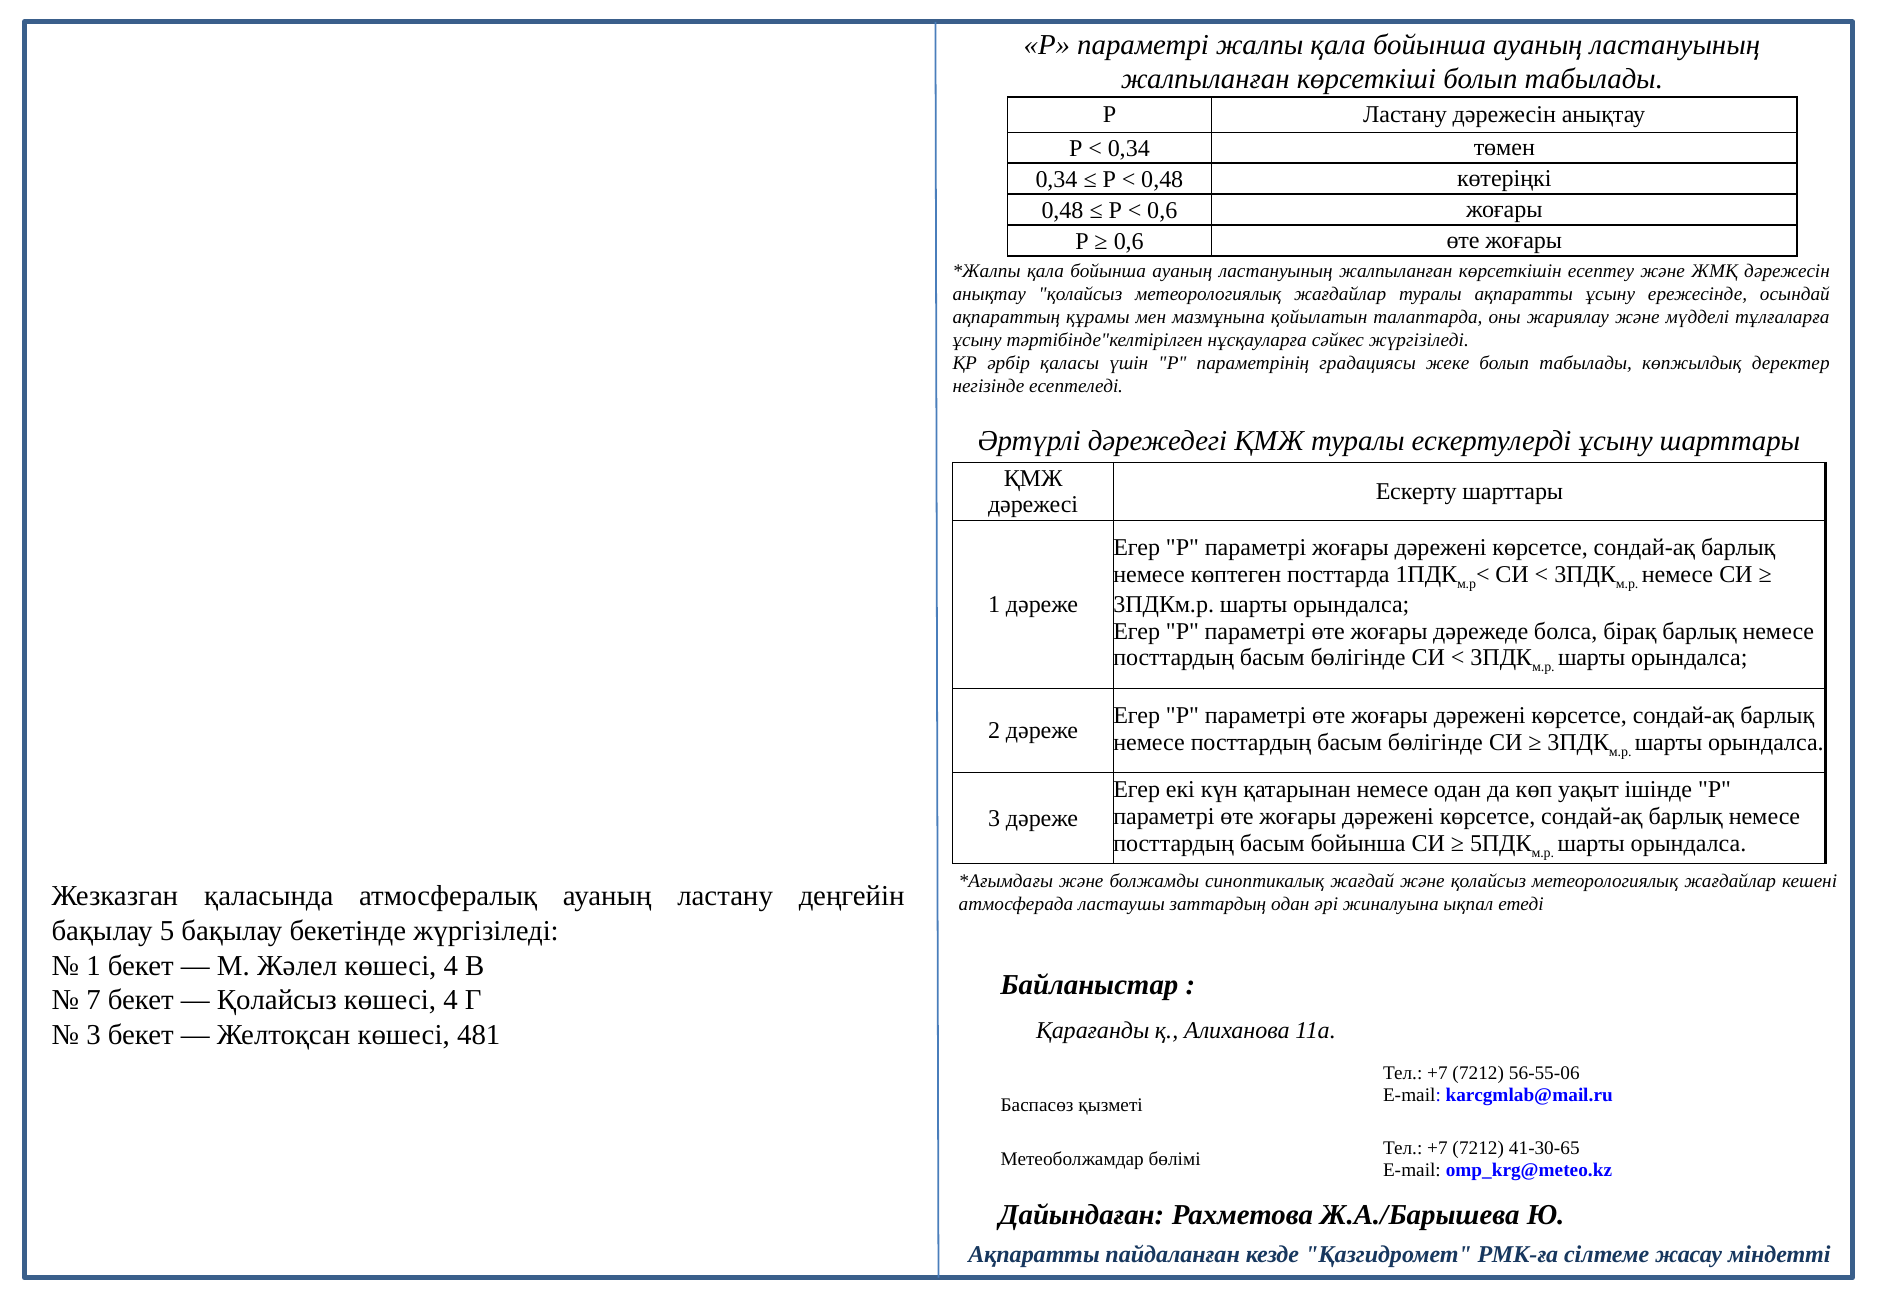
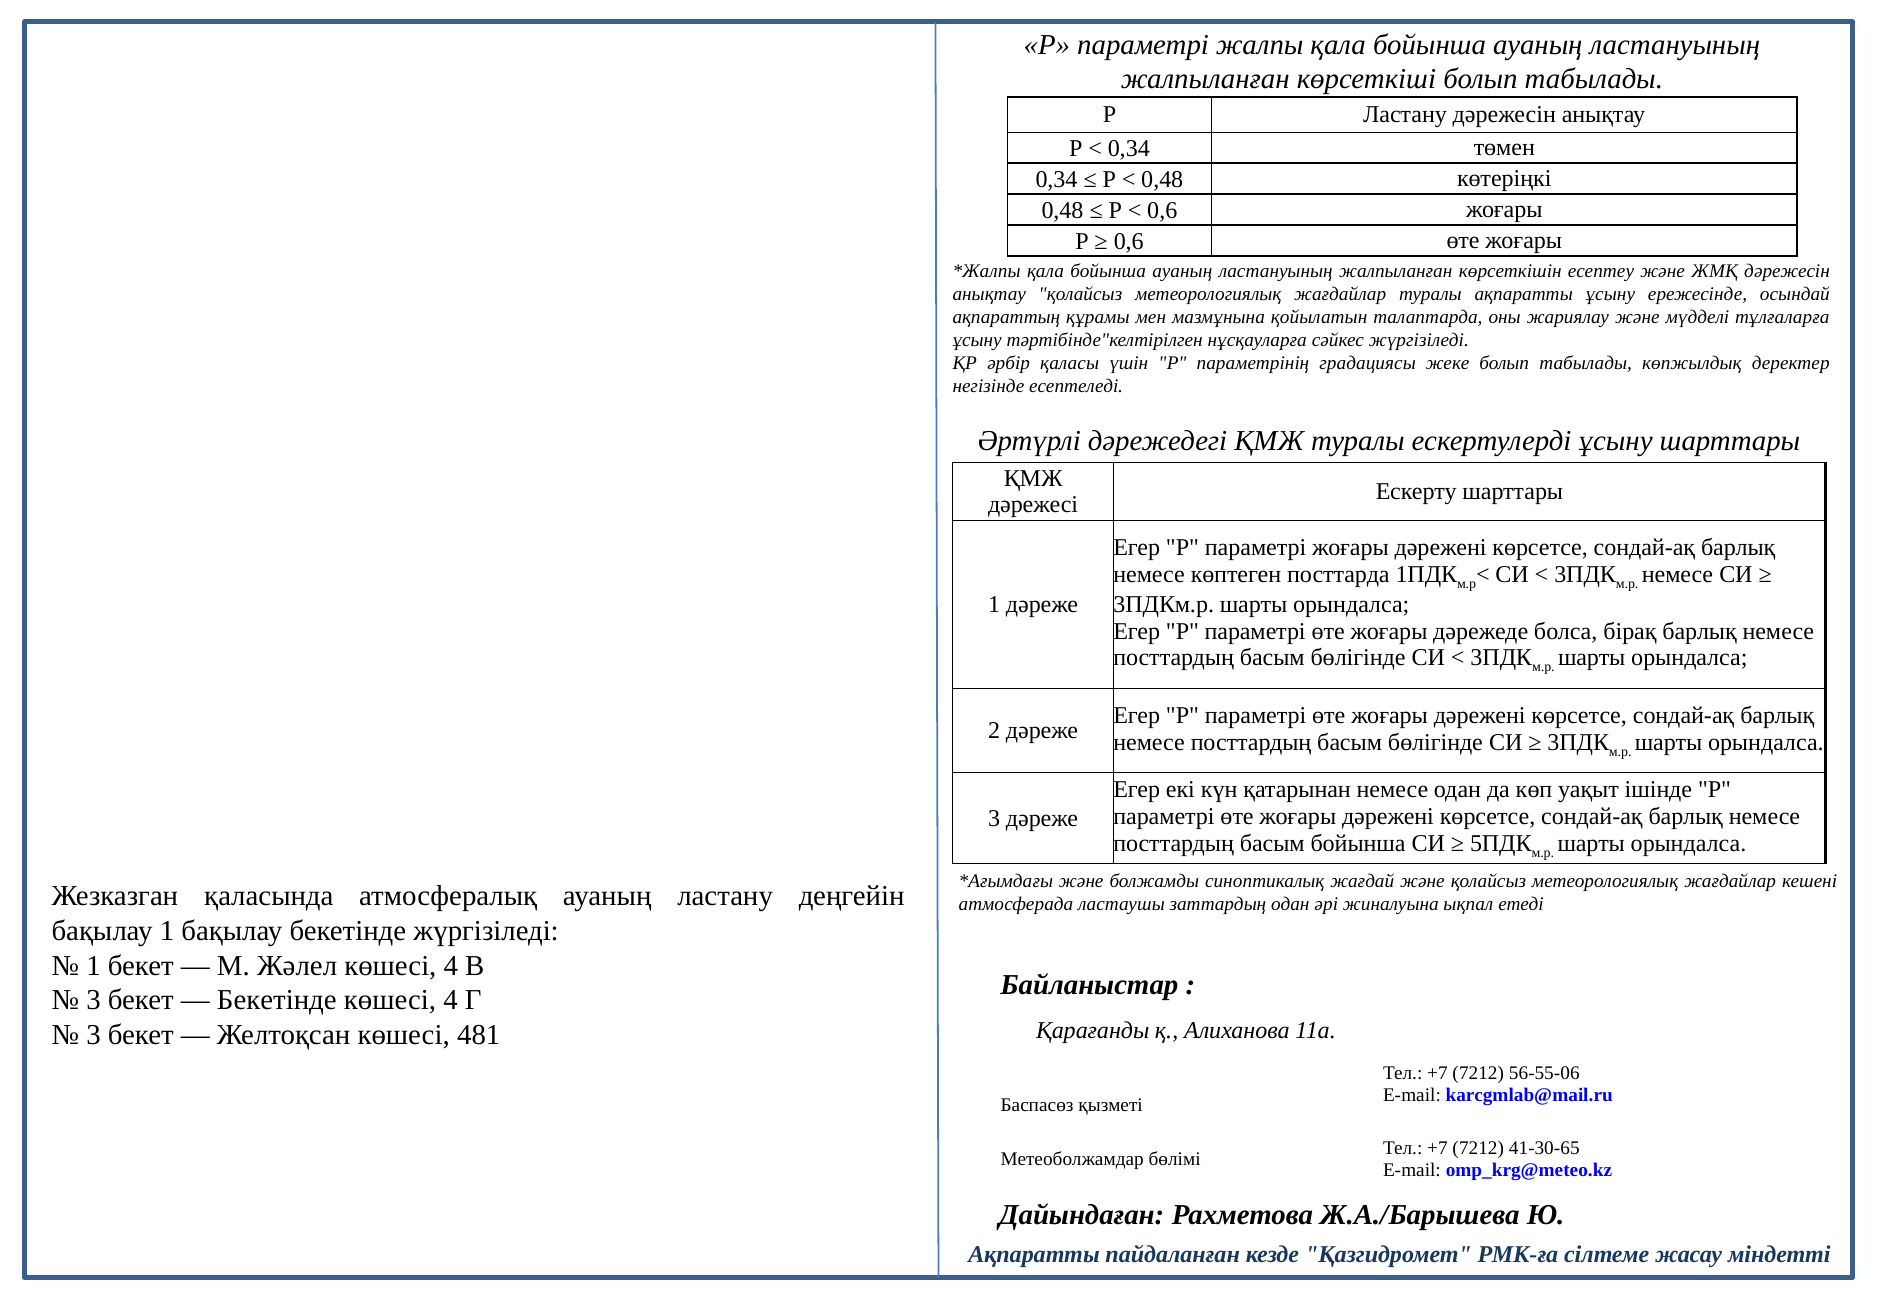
бақылау 5: 5 -> 1
7 at (94, 1000): 7 -> 3
Қолайсыз at (277, 1000): Қолайсыз -> Бекетінде
